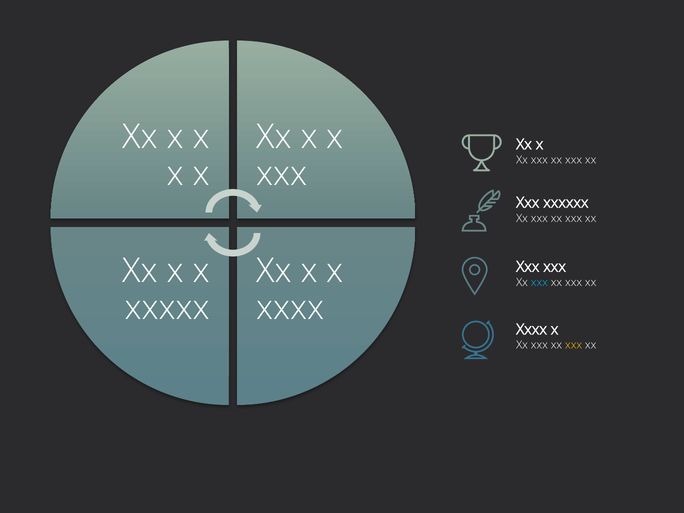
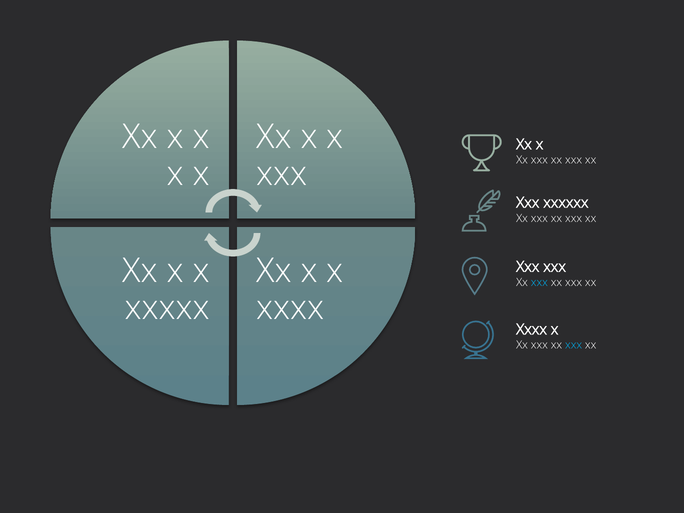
xxx at (574, 345) colour: yellow -> light blue
